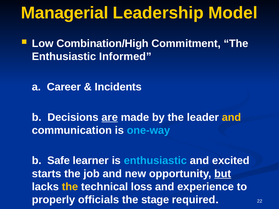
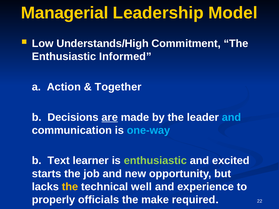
Combination/High: Combination/High -> Understands/High
Career: Career -> Action
Incidents: Incidents -> Together
and at (232, 117) colour: yellow -> light blue
Safe: Safe -> Text
enthusiastic at (155, 161) colour: light blue -> light green
but underline: present -> none
loss: loss -> well
stage: stage -> make
